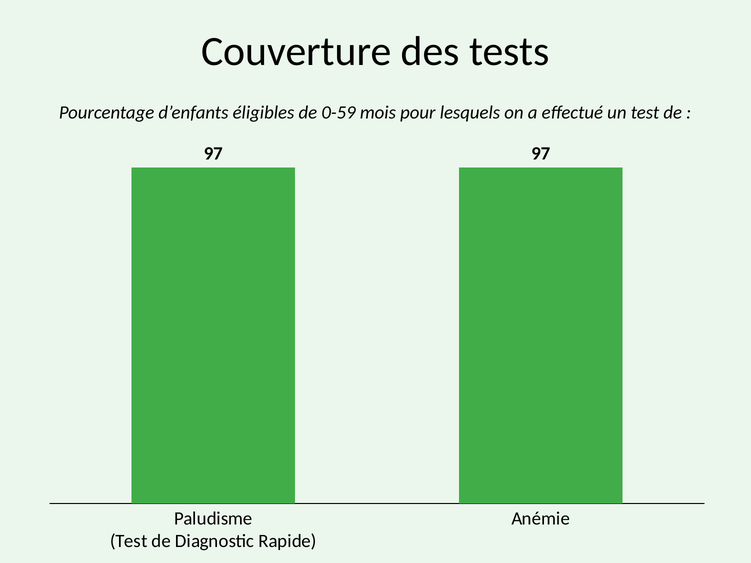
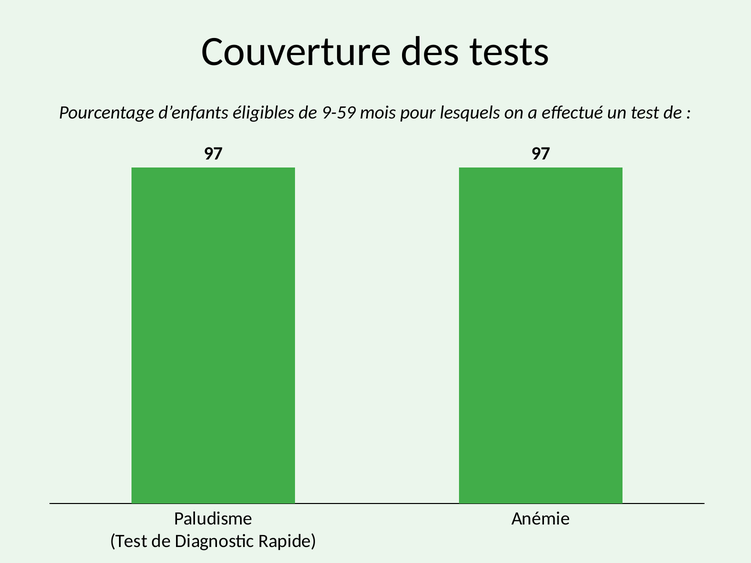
0-59: 0-59 -> 9-59
